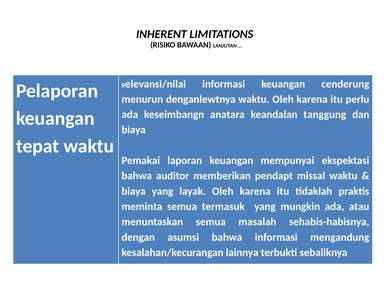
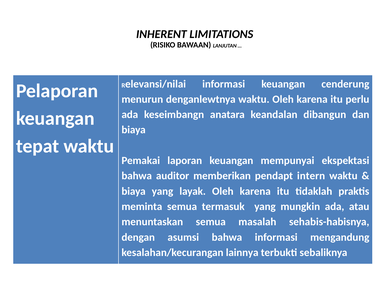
tanggung: tanggung -> dibangun
missal: missal -> intern
